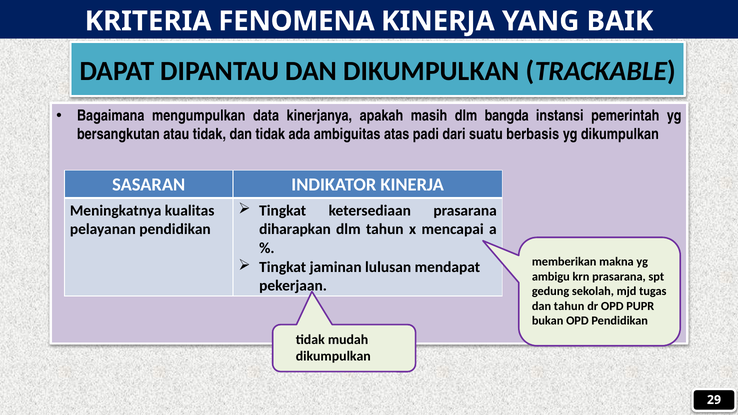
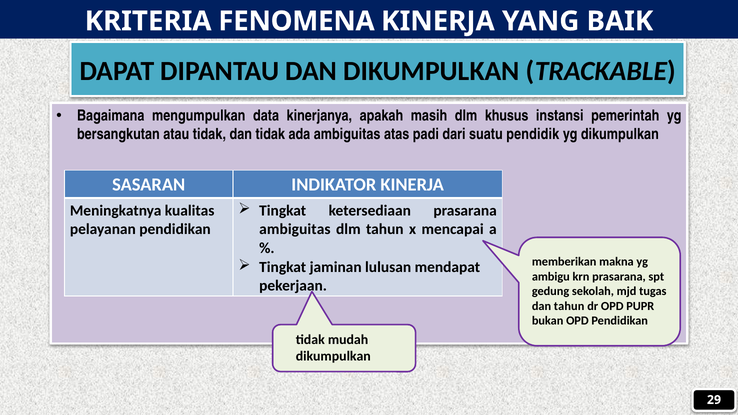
bangda: bangda -> khusus
berbasis: berbasis -> pendidik
diharapkan at (295, 229): diharapkan -> ambiguitas
